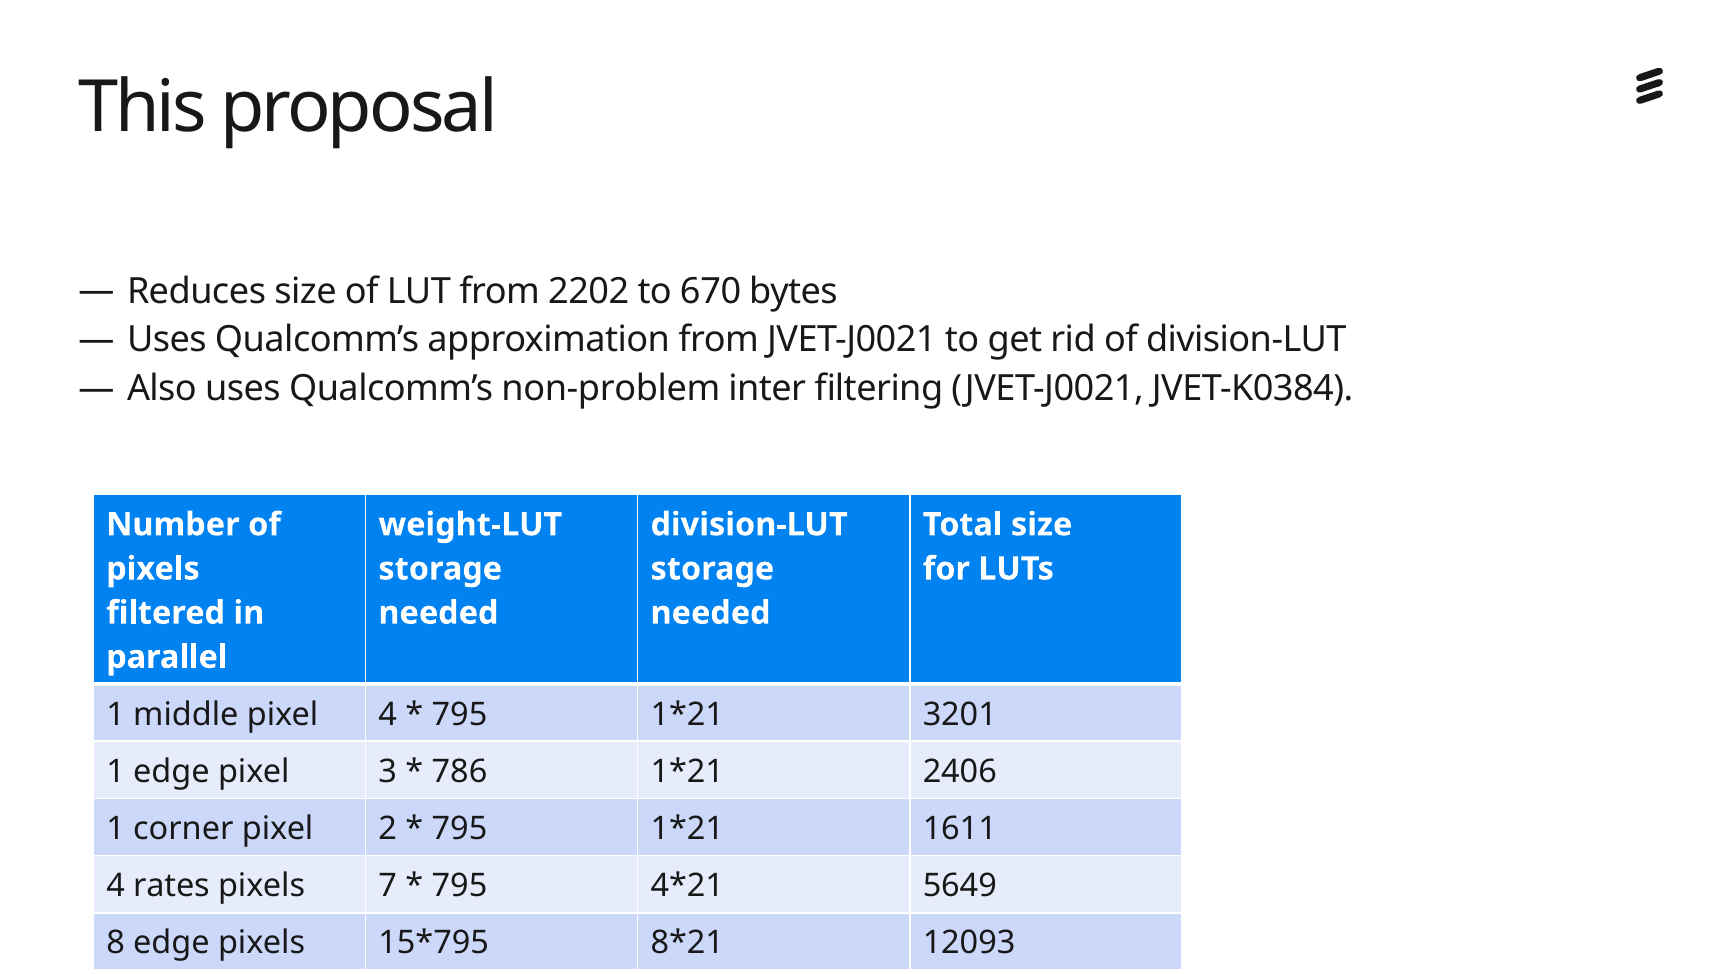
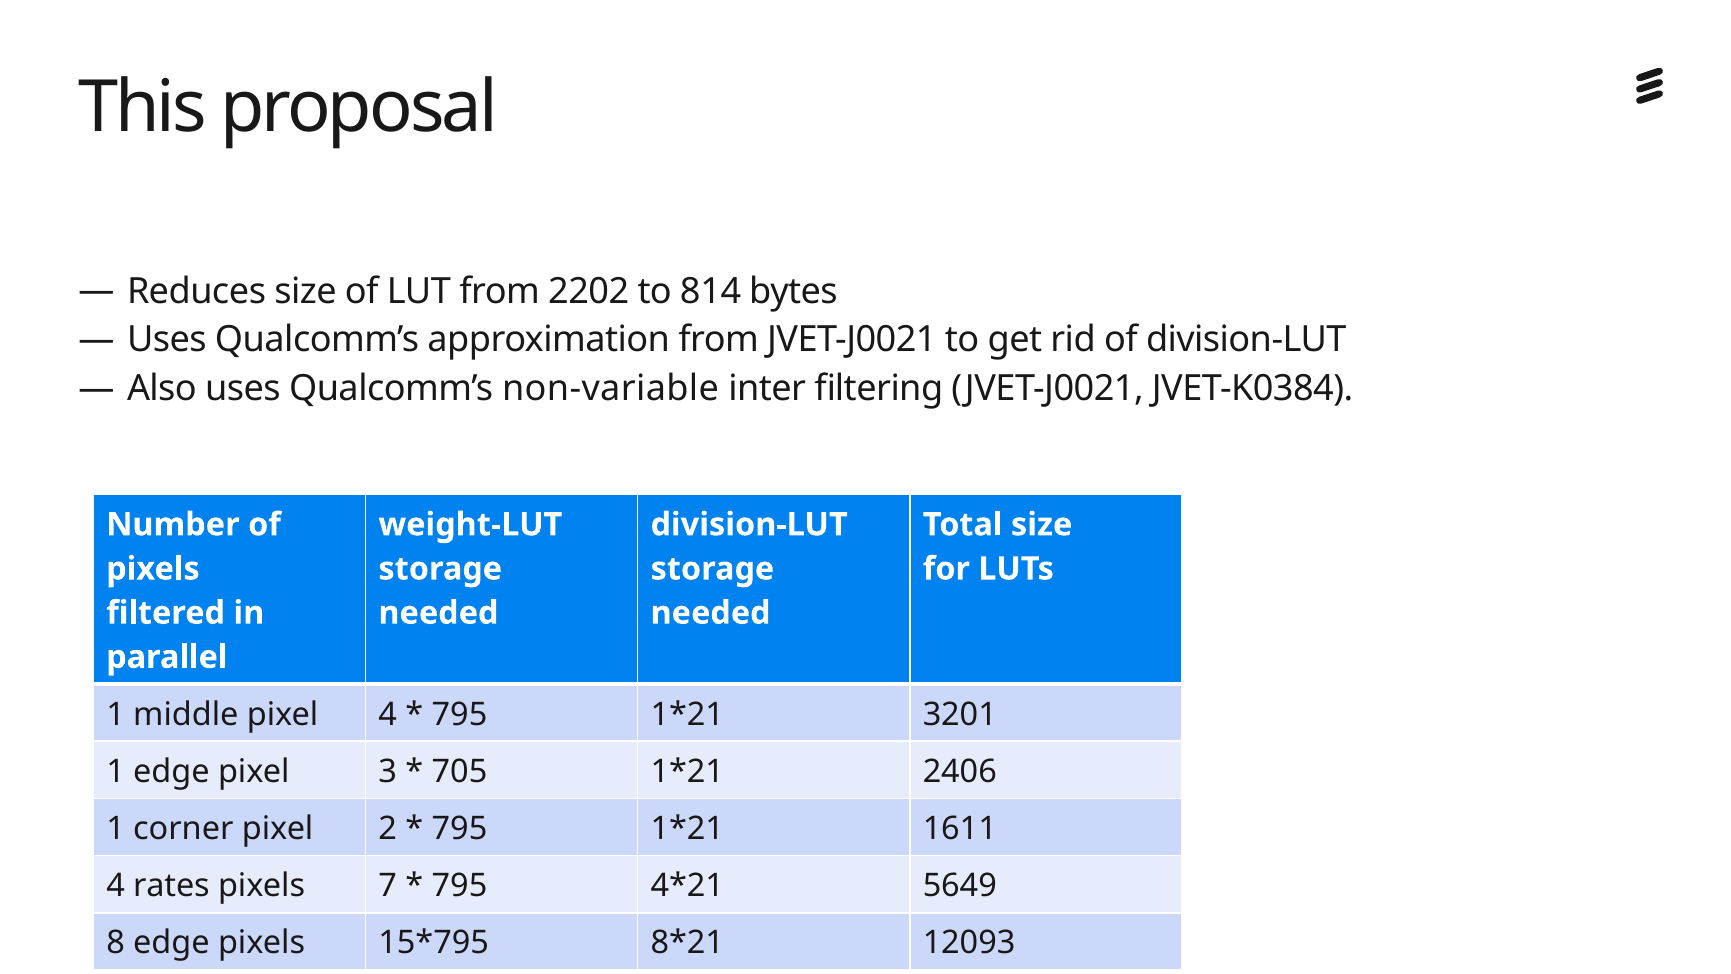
670: 670 -> 814
non-problem: non-problem -> non-variable
786: 786 -> 705
